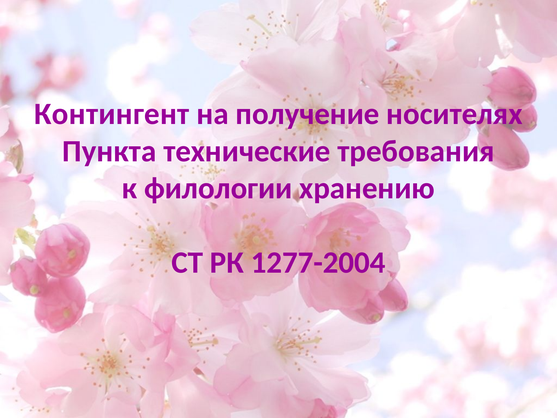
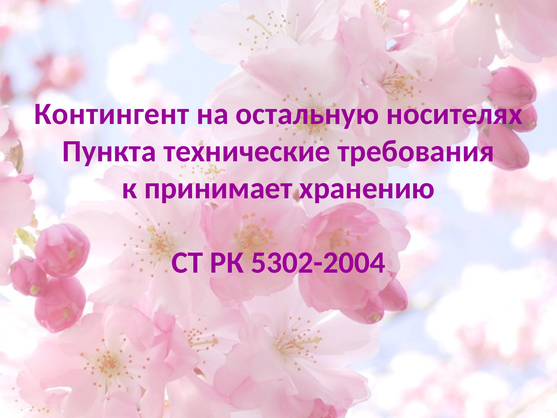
получение: получение -> остальную
филологии: филологии -> принимает
1277-2004: 1277-2004 -> 5302-2004
